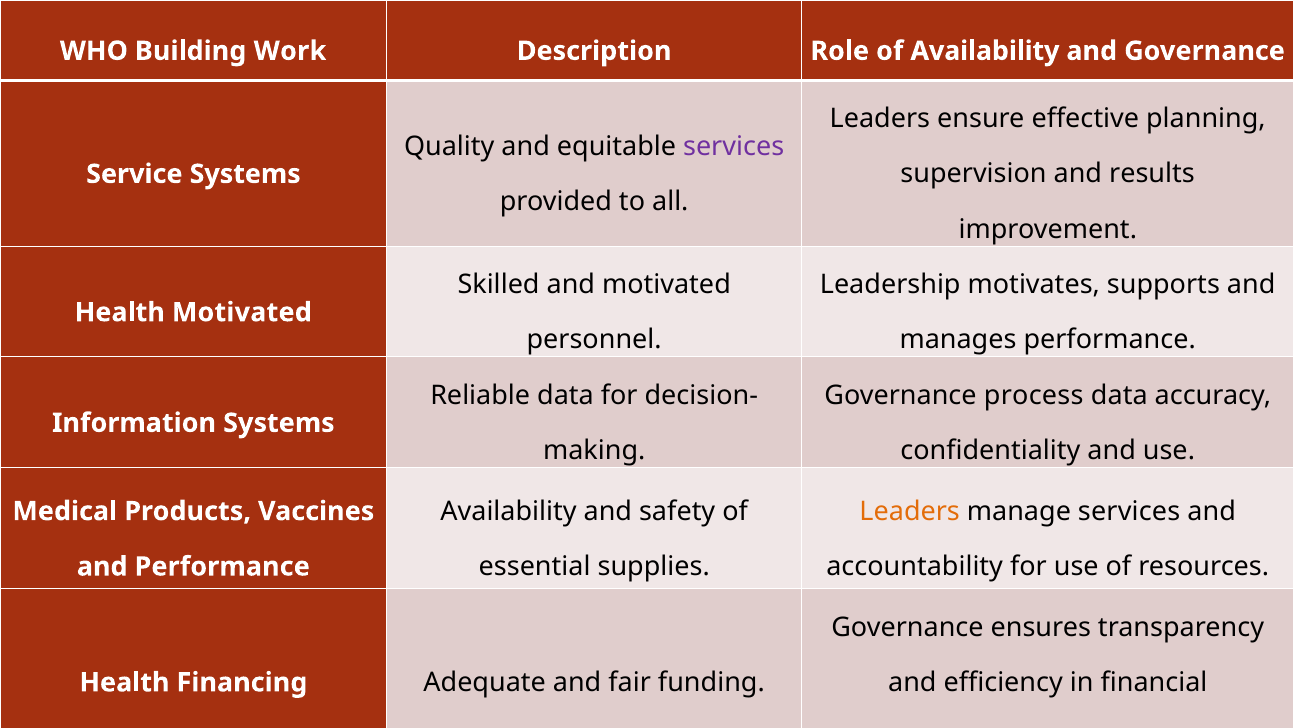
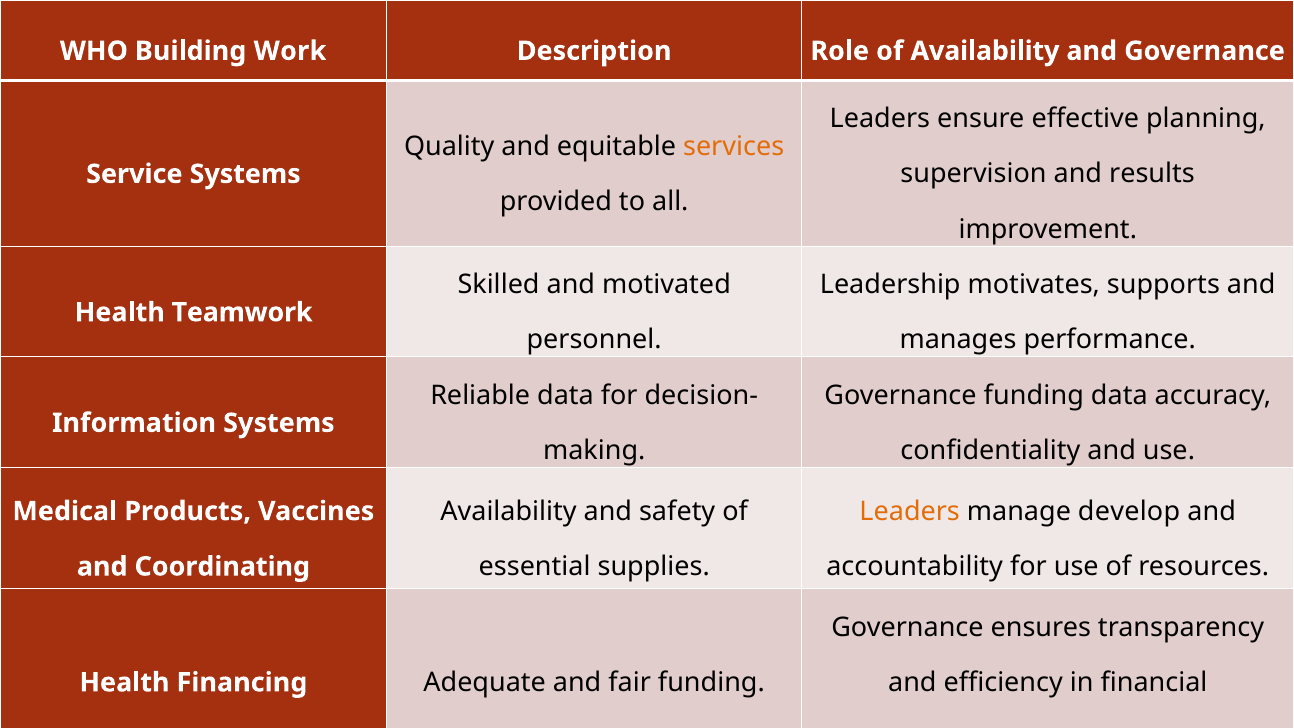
services at (734, 146) colour: purple -> orange
Health Motivated: Motivated -> Teamwork
Governance process: process -> funding
manage services: services -> develop
and Performance: Performance -> Coordinating
